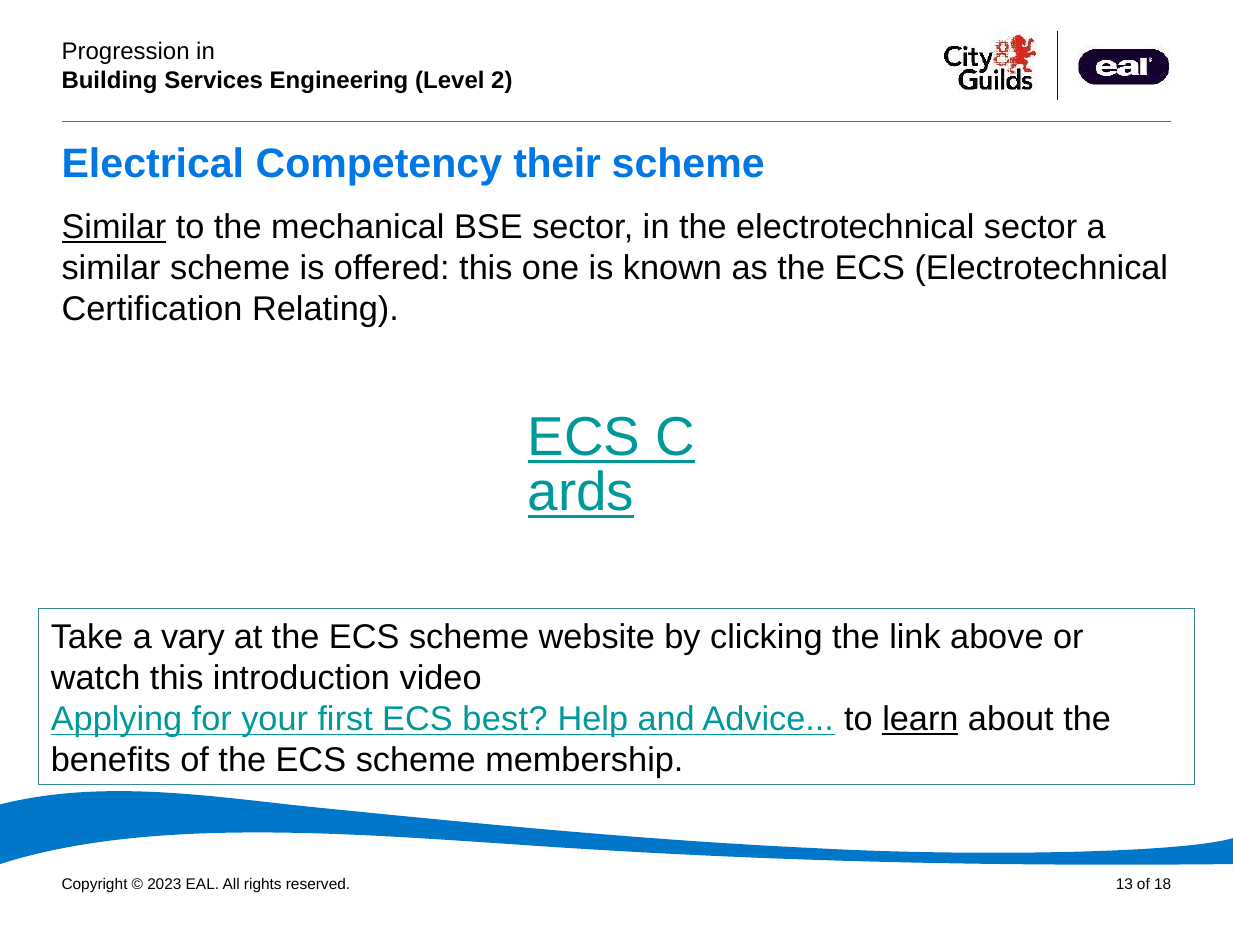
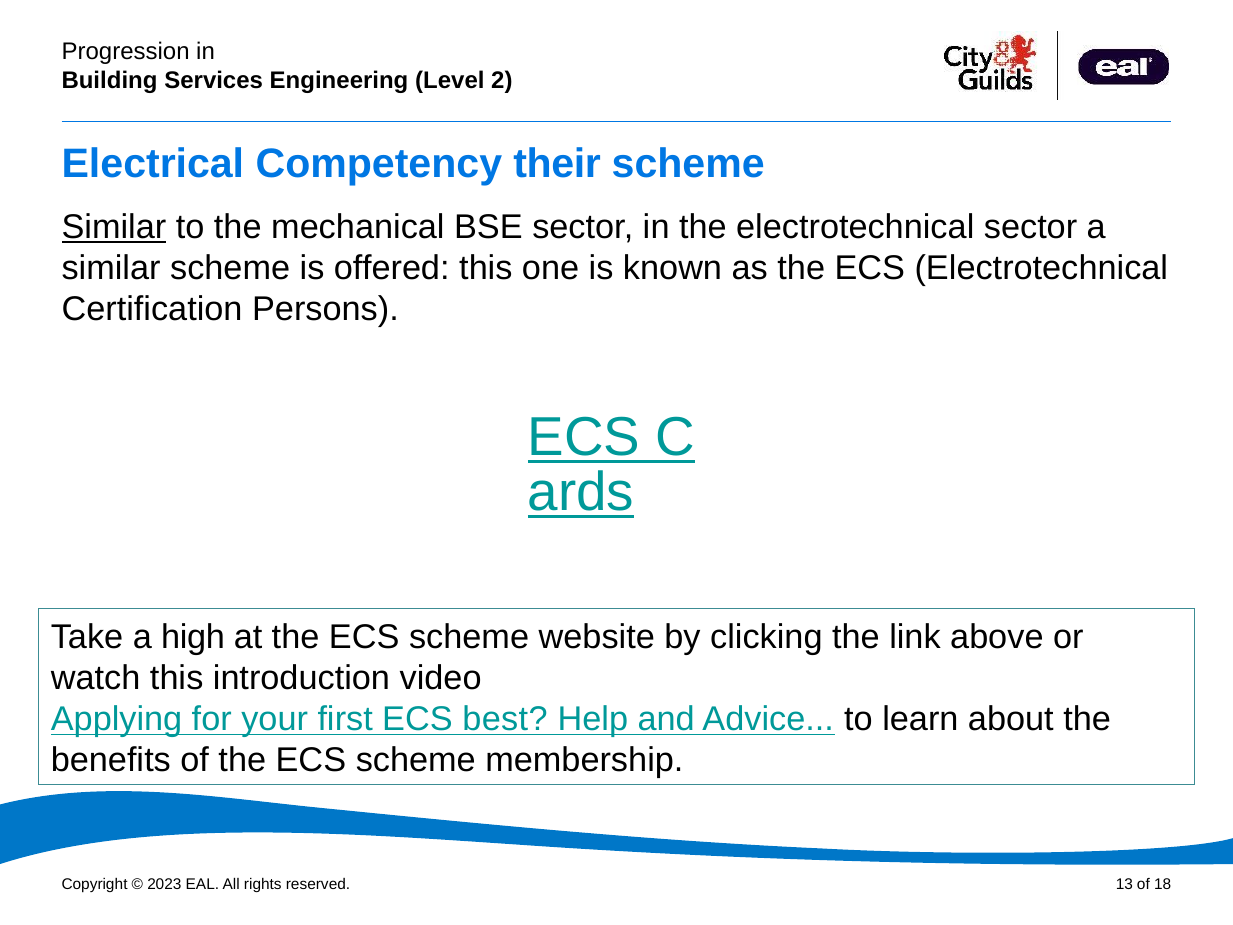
Relating: Relating -> Persons
vary: vary -> high
learn underline: present -> none
